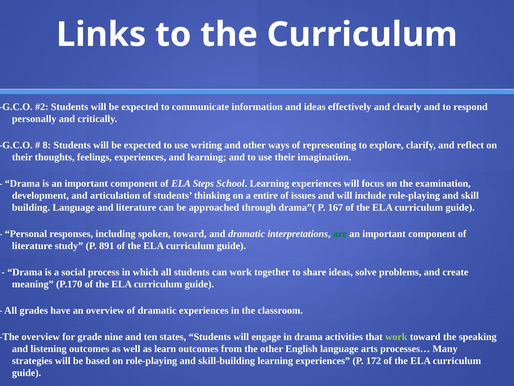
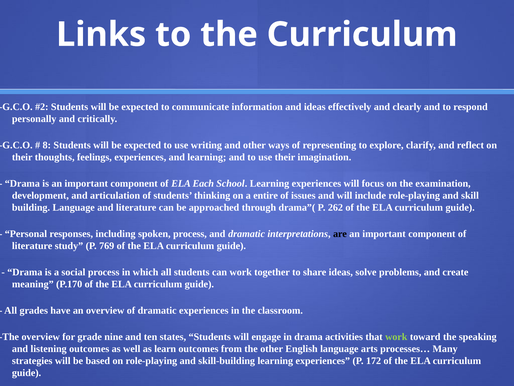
Steps: Steps -> Each
167: 167 -> 262
spoken toward: toward -> process
are colour: green -> black
891: 891 -> 769
